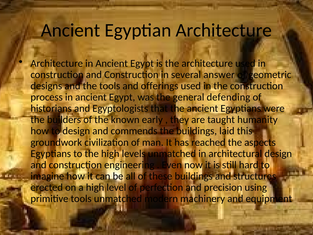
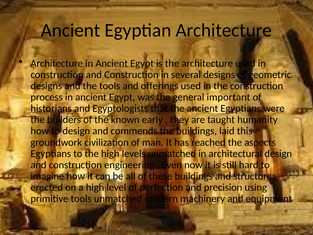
several answer: answer -> designs
defending: defending -> important
